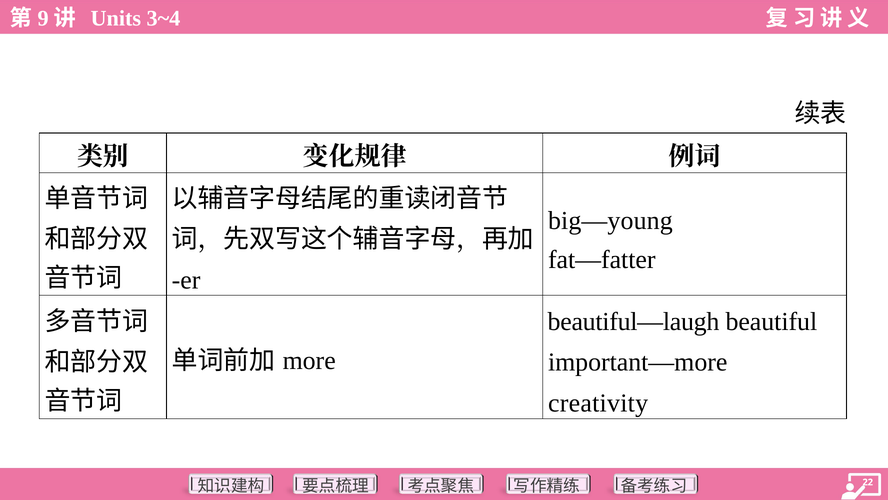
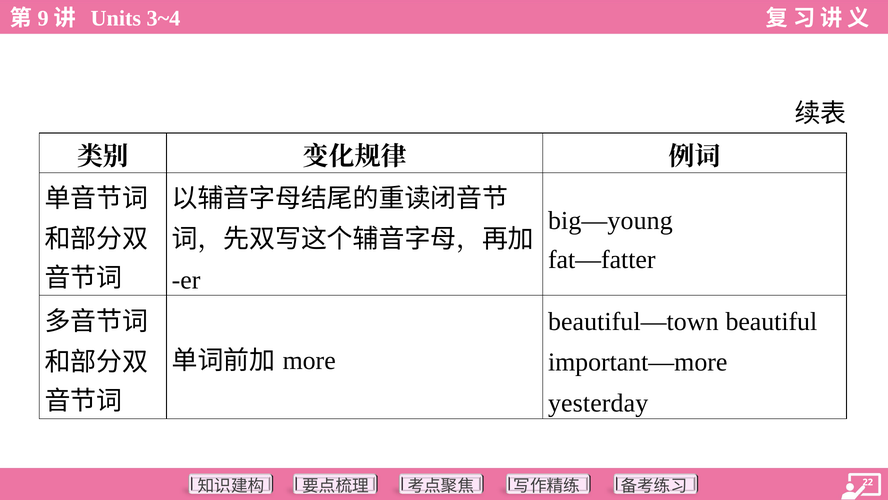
beautiful—laugh: beautiful—laugh -> beautiful—town
creativity: creativity -> yesterday
